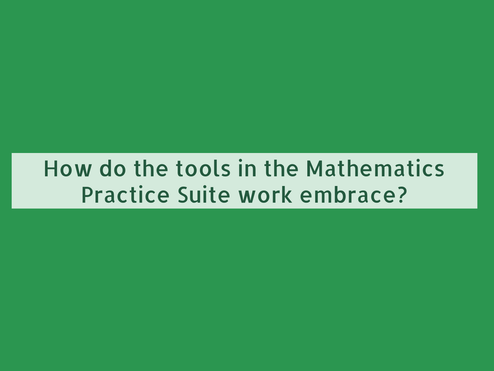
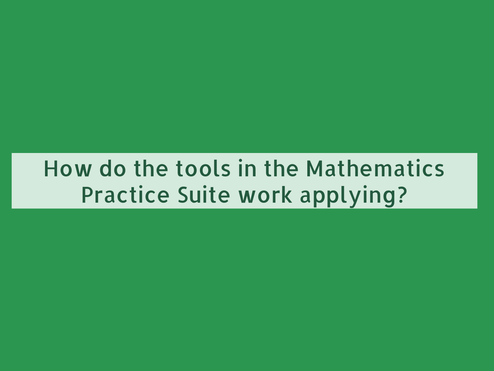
embrace: embrace -> applying
